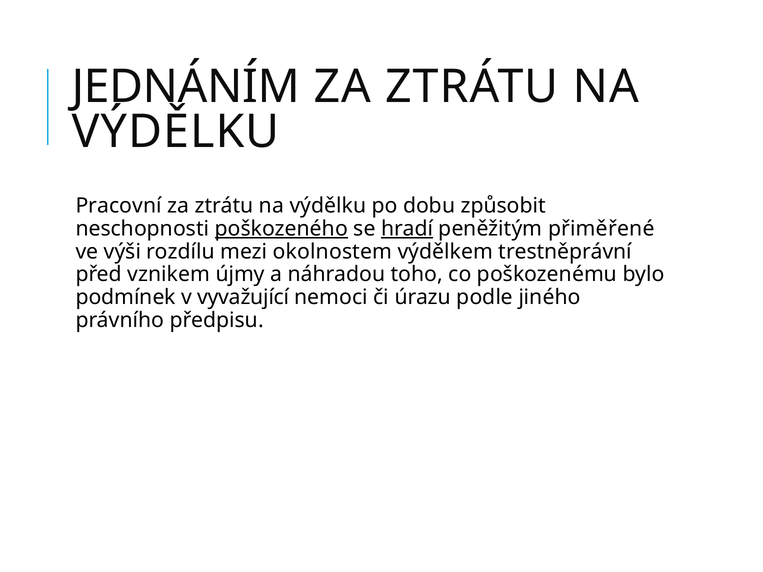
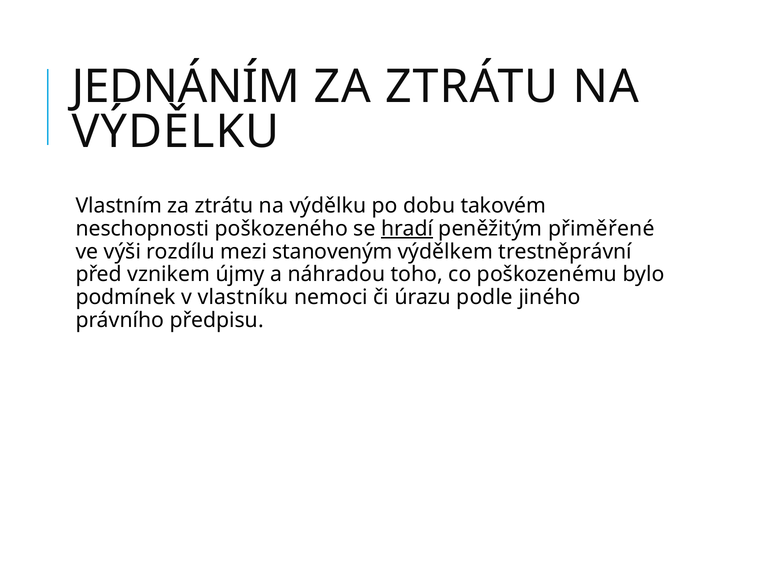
Pracovní: Pracovní -> Vlastním
způsobit: způsobit -> takovém
poškozeného underline: present -> none
okolnostem: okolnostem -> stanoveným
vyvažující: vyvažující -> vlastníku
